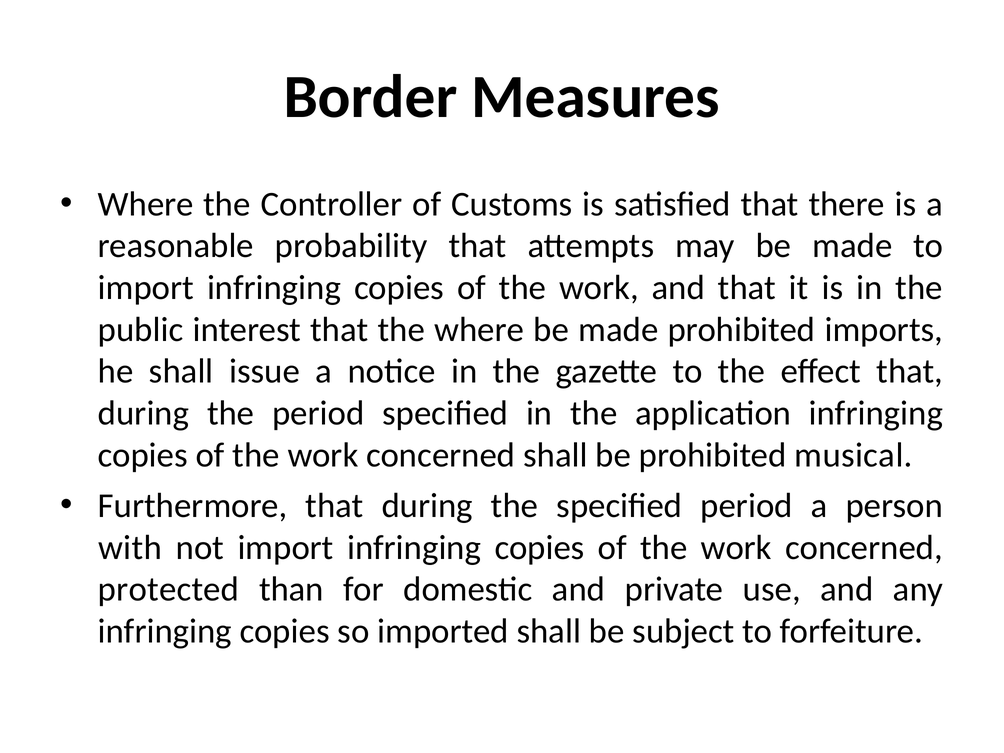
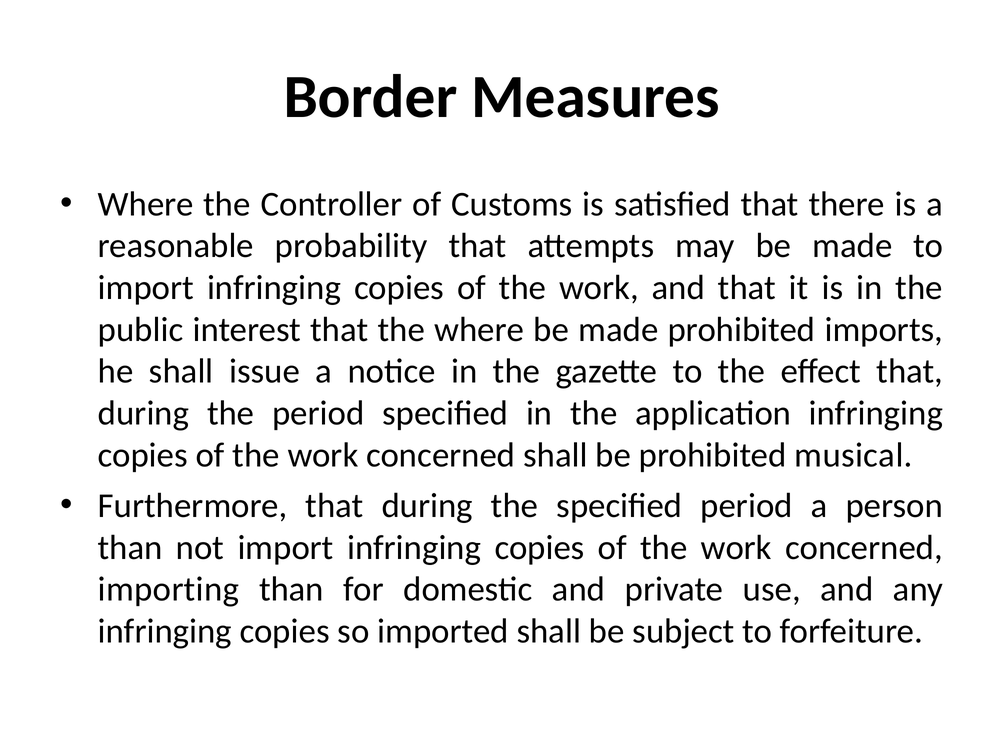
with at (130, 548): with -> than
protected: protected -> importing
